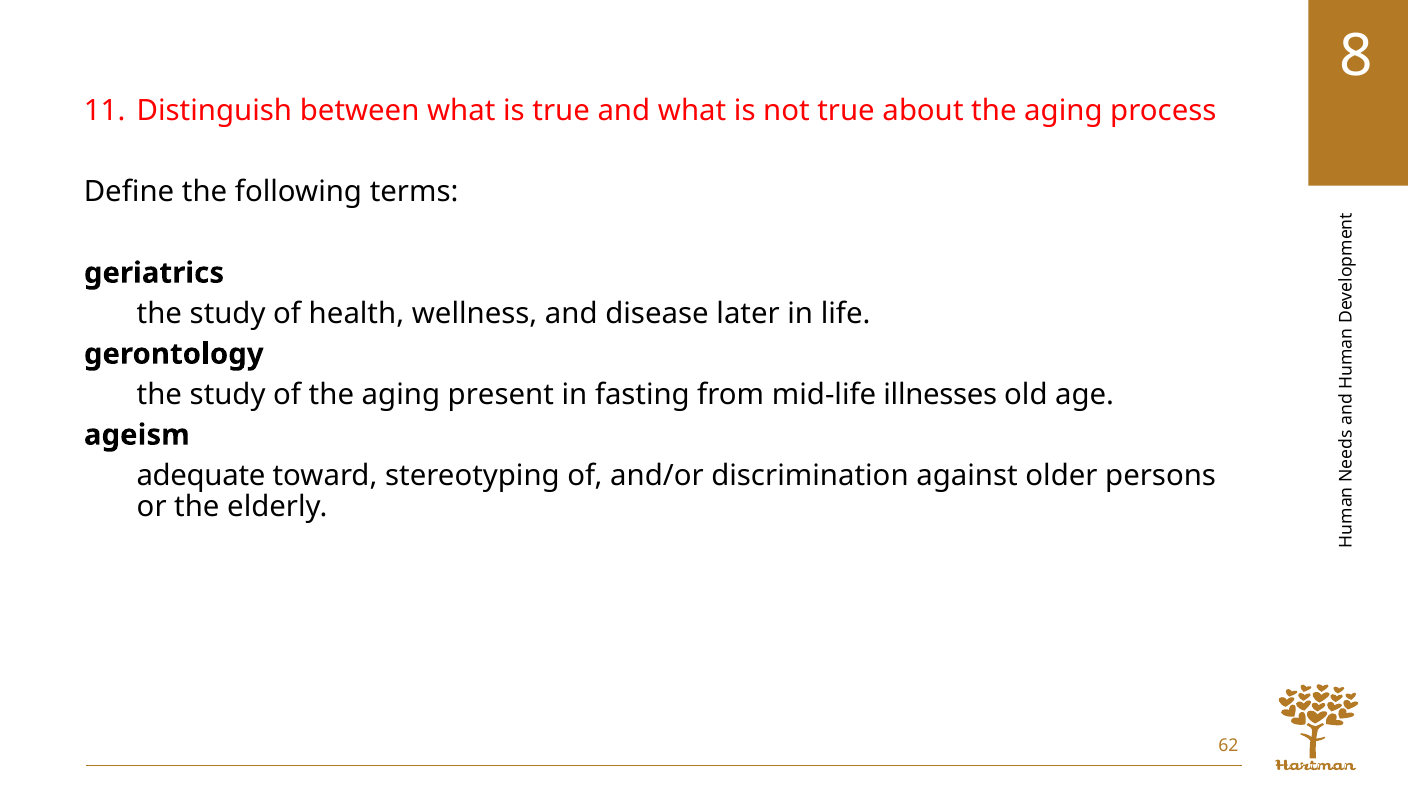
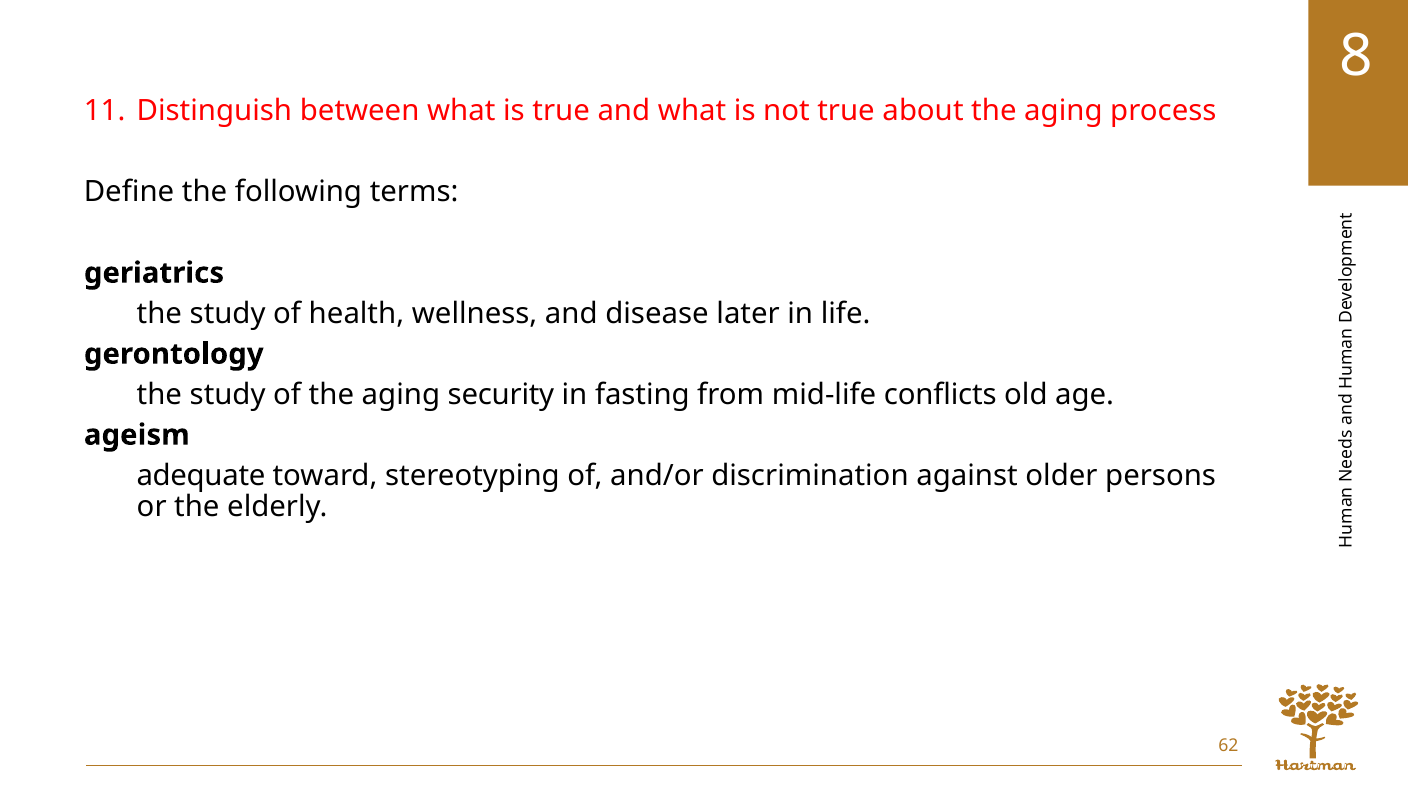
present: present -> security
illnesses: illnesses -> conflicts
